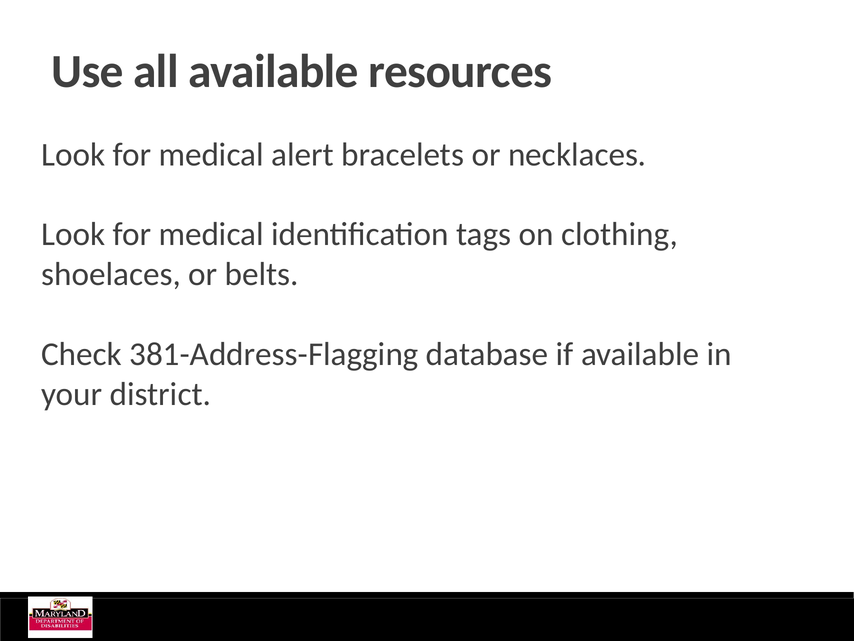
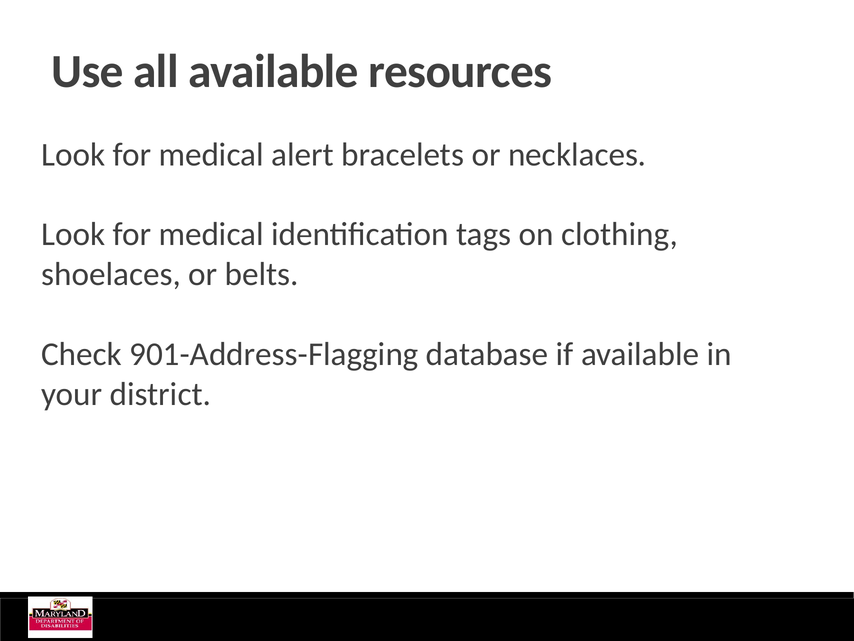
381-Address-Flagging: 381-Address-Flagging -> 901-Address-Flagging
